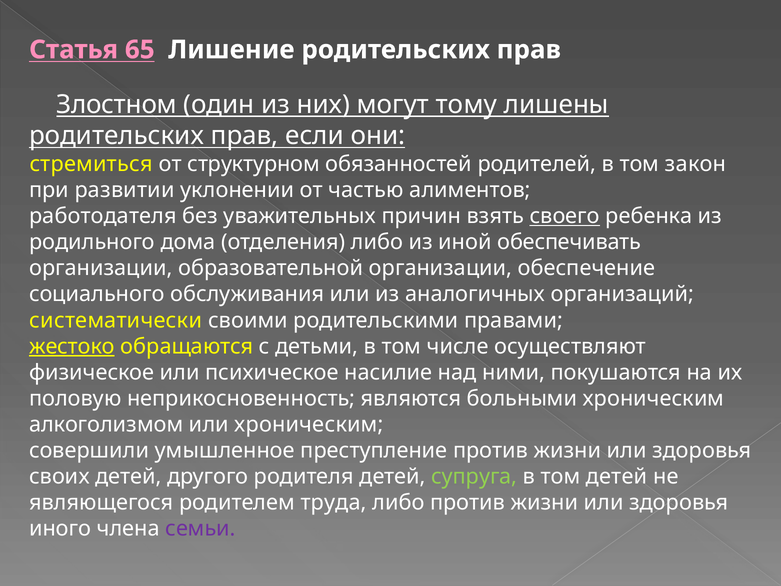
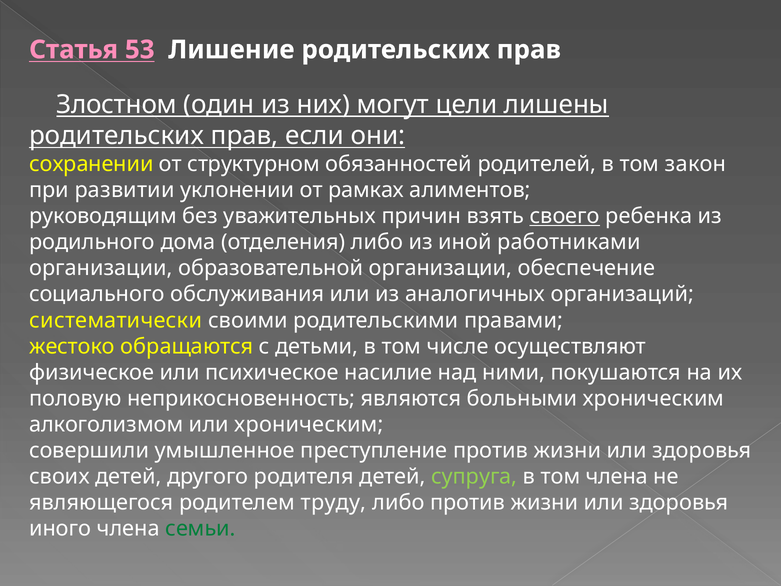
65: 65 -> 53
тому: тому -> цели
стремиться: стремиться -> сохранении
частью: частью -> рамках
работодателя: работодателя -> руководящим
обеспечивать: обеспечивать -> работниками
жестоко underline: present -> none
том детей: детей -> члена
труда: труда -> труду
семьи colour: purple -> green
